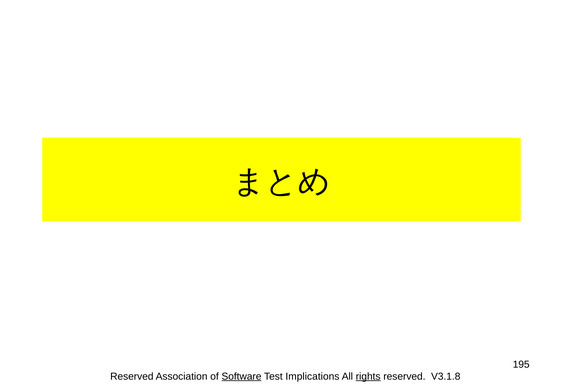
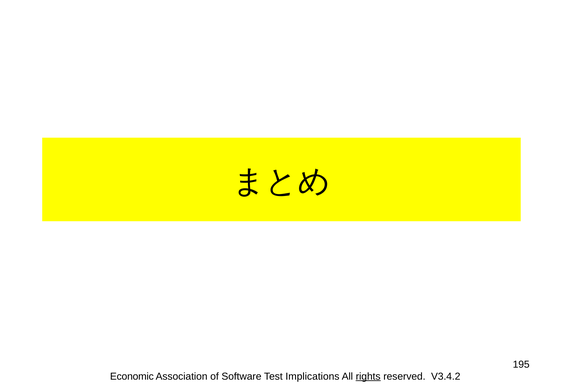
Reserved at (132, 376): Reserved -> Economic
Software underline: present -> none
V3.1.8: V3.1.8 -> V3.4.2
